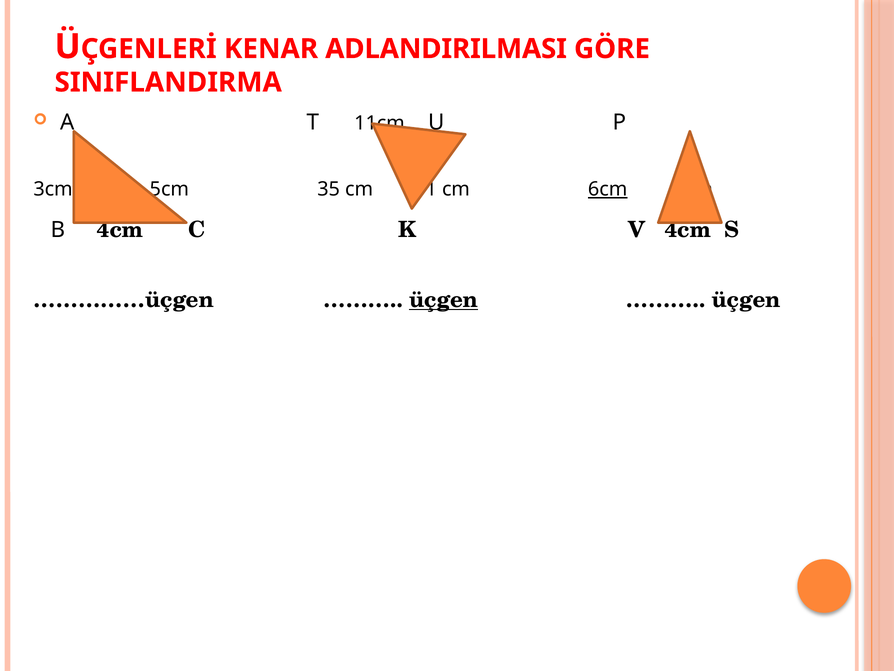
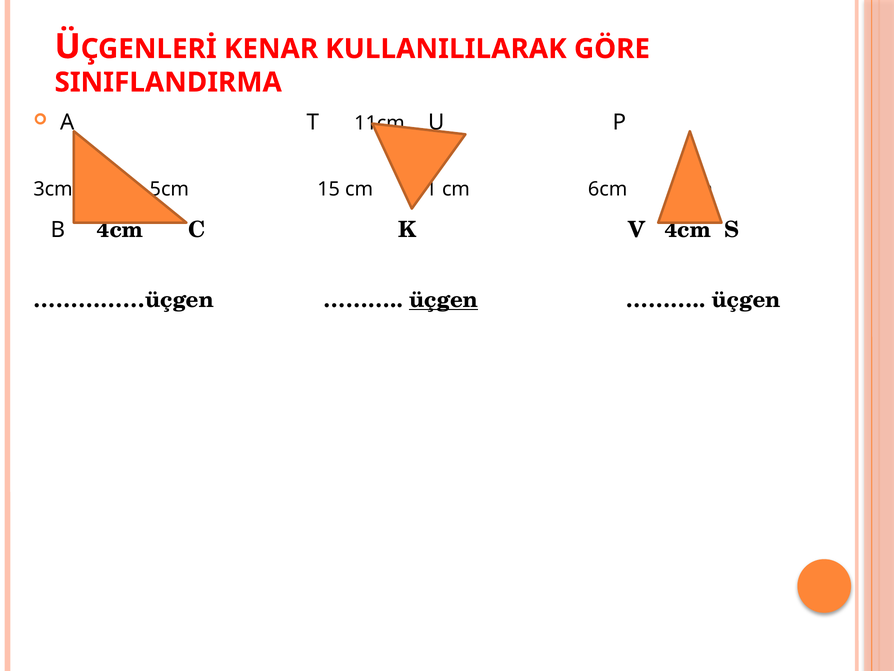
ADLANDIRILMASI: ADLANDIRILMASI -> KULLANILILARAK
35: 35 -> 15
6cm at (608, 189) underline: present -> none
